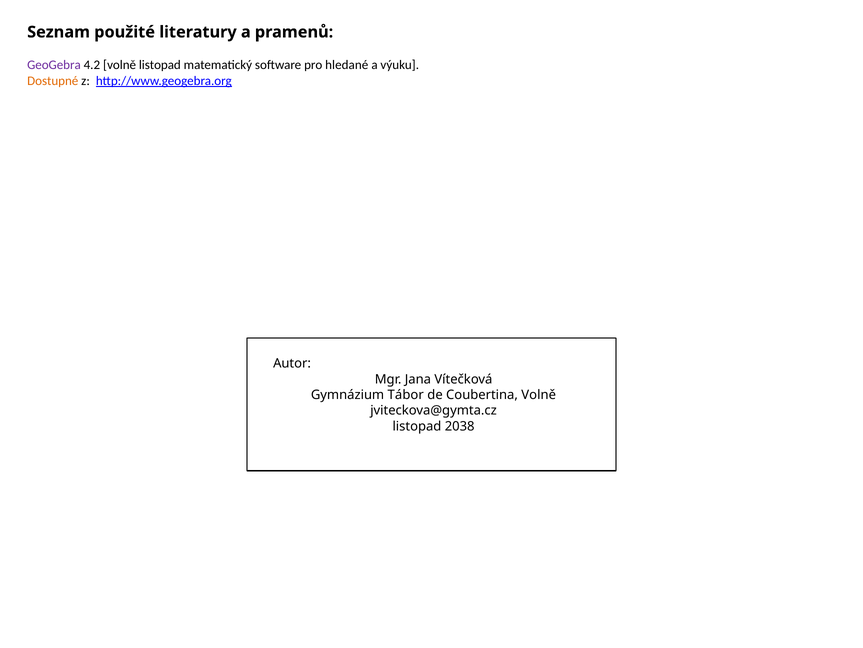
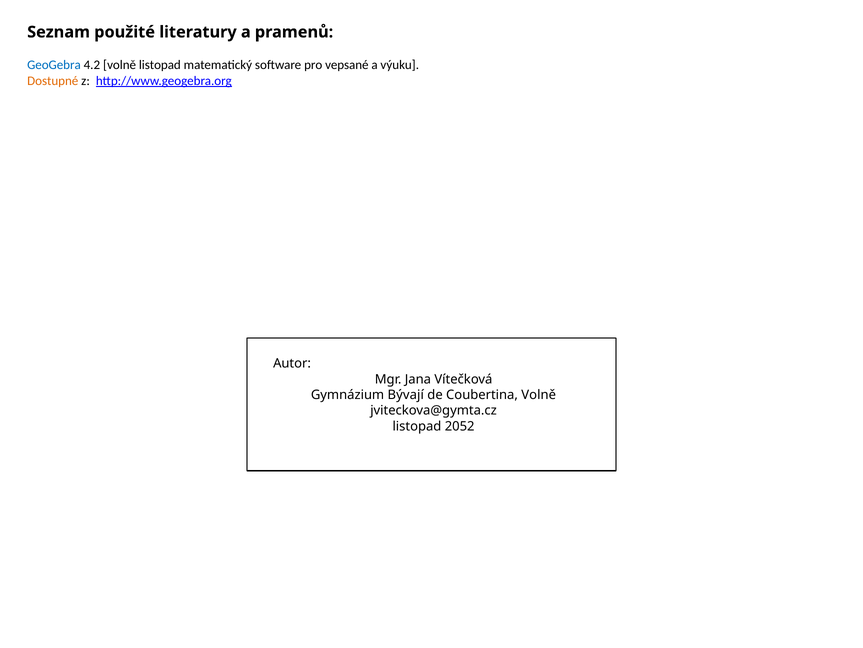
GeoGebra colour: purple -> blue
hledané: hledané -> vepsané
Tábor: Tábor -> Bývají
2038: 2038 -> 2052
